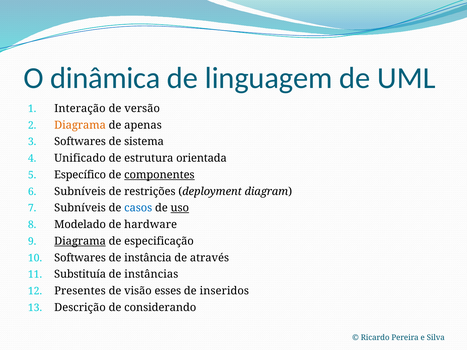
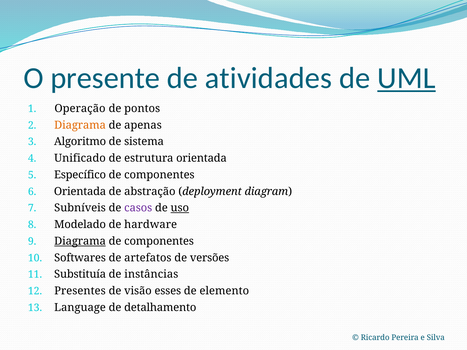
dinâmica: dinâmica -> presente
linguagem: linguagem -> atividades
UML underline: none -> present
Interação: Interação -> Operação
versão: versão -> pontos
Softwares at (80, 142): Softwares -> Algoritmo
componentes at (159, 175) underline: present -> none
Subníveis at (80, 192): Subníveis -> Orientada
restrições: restrições -> abstração
casos colour: blue -> purple
especificação at (159, 241): especificação -> componentes
instância: instância -> artefatos
através: através -> versões
inseridos: inseridos -> elemento
Descrição: Descrição -> Language
considerando: considerando -> detalhamento
